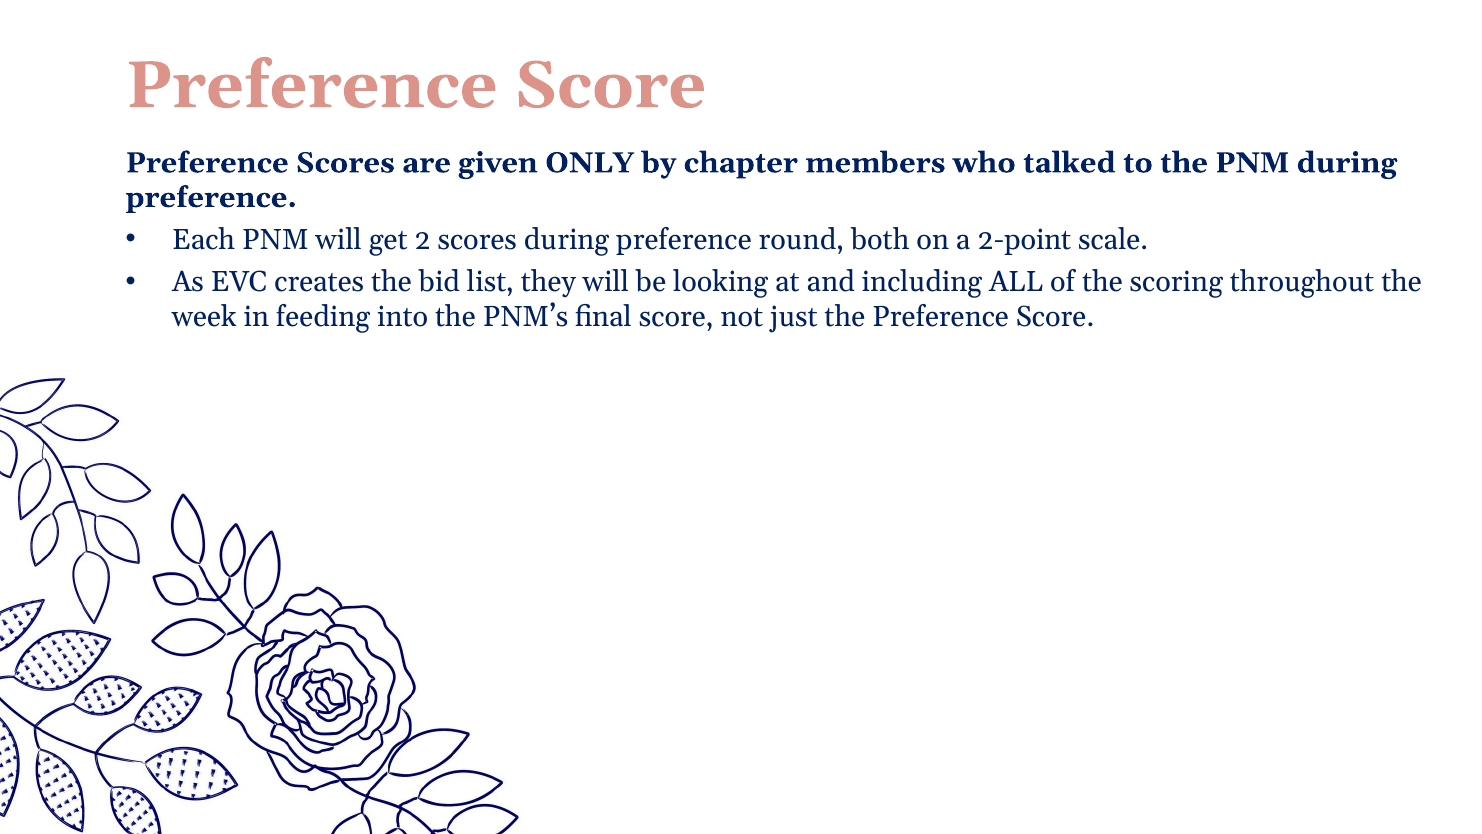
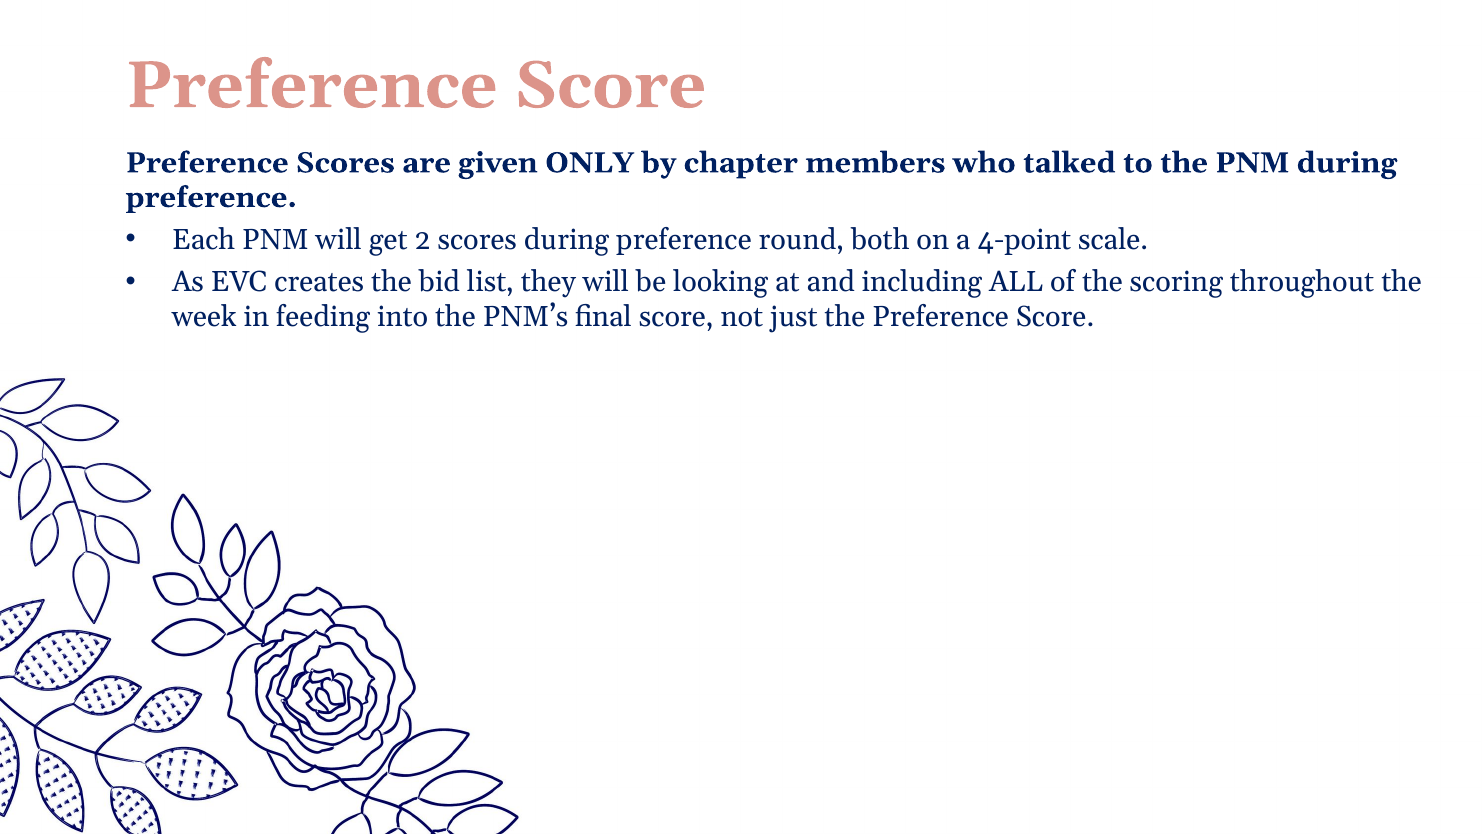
2-point: 2-point -> 4-point
